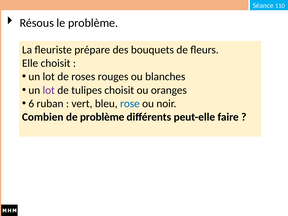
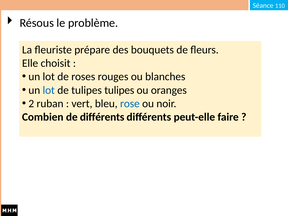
lot at (49, 90) colour: purple -> blue
tulipes choisit: choisit -> tulipes
6: 6 -> 2
de problème: problème -> différents
